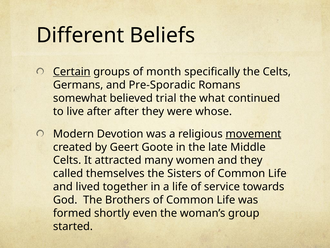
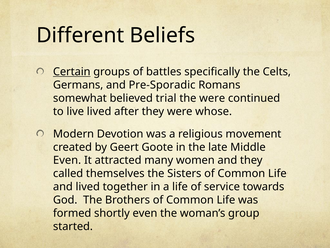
month: month -> battles
the what: what -> were
live after: after -> lived
movement underline: present -> none
Celts at (67, 160): Celts -> Even
